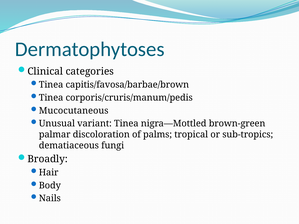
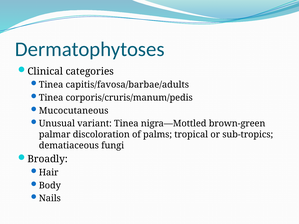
capitis/favosa/barbae/brown: capitis/favosa/barbae/brown -> capitis/favosa/barbae/adults
